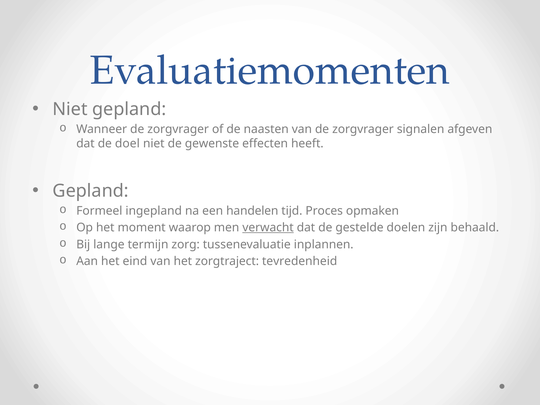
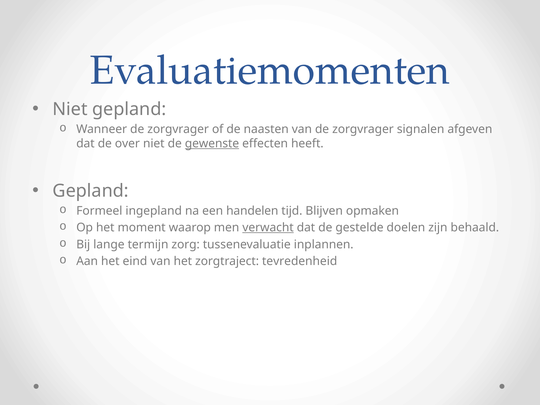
doel: doel -> over
gewenste underline: none -> present
Proces: Proces -> Blijven
